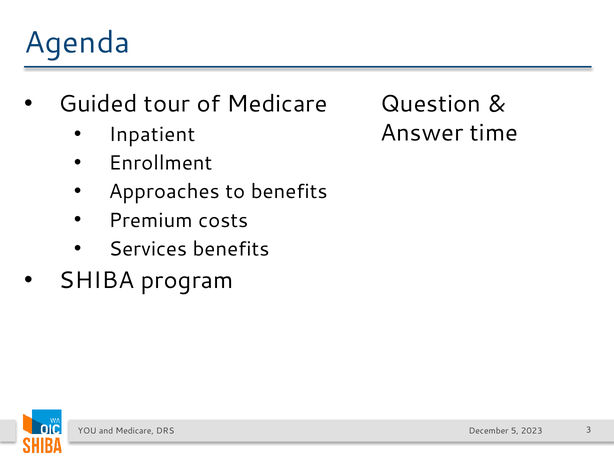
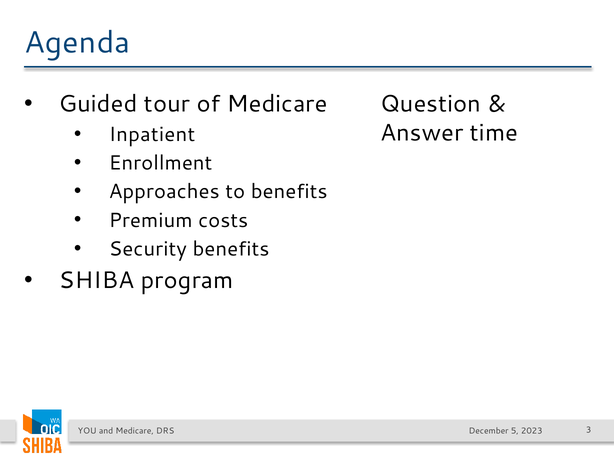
Services: Services -> Security
